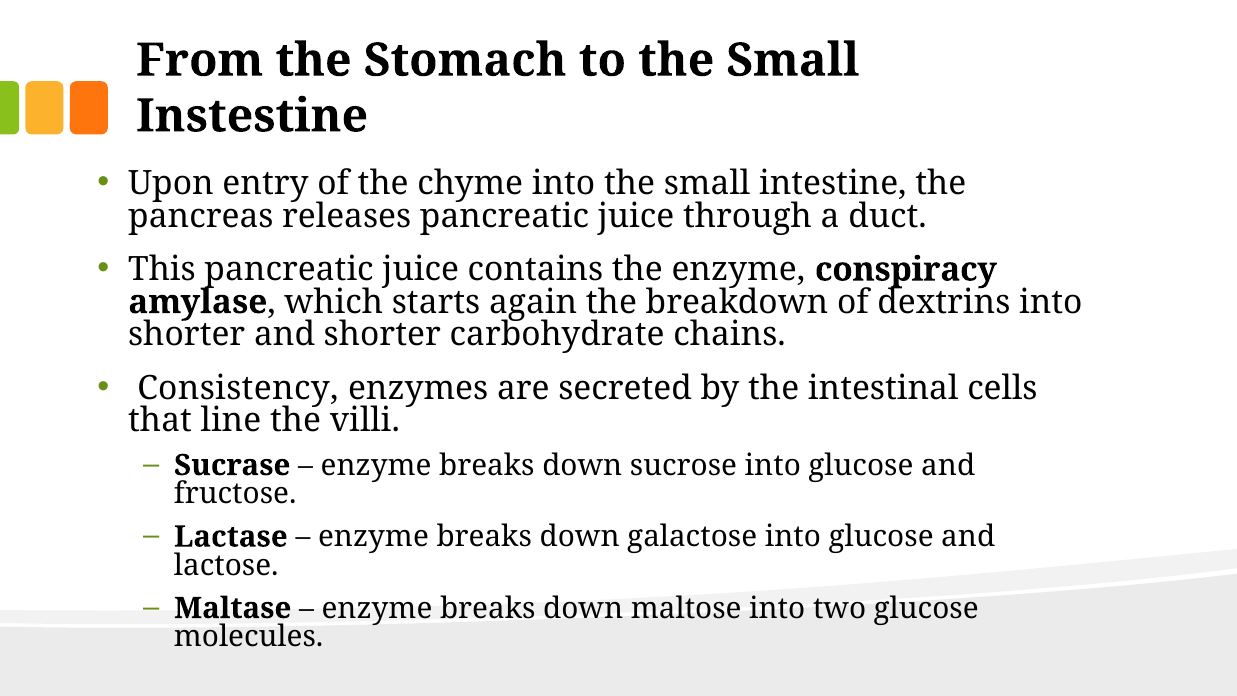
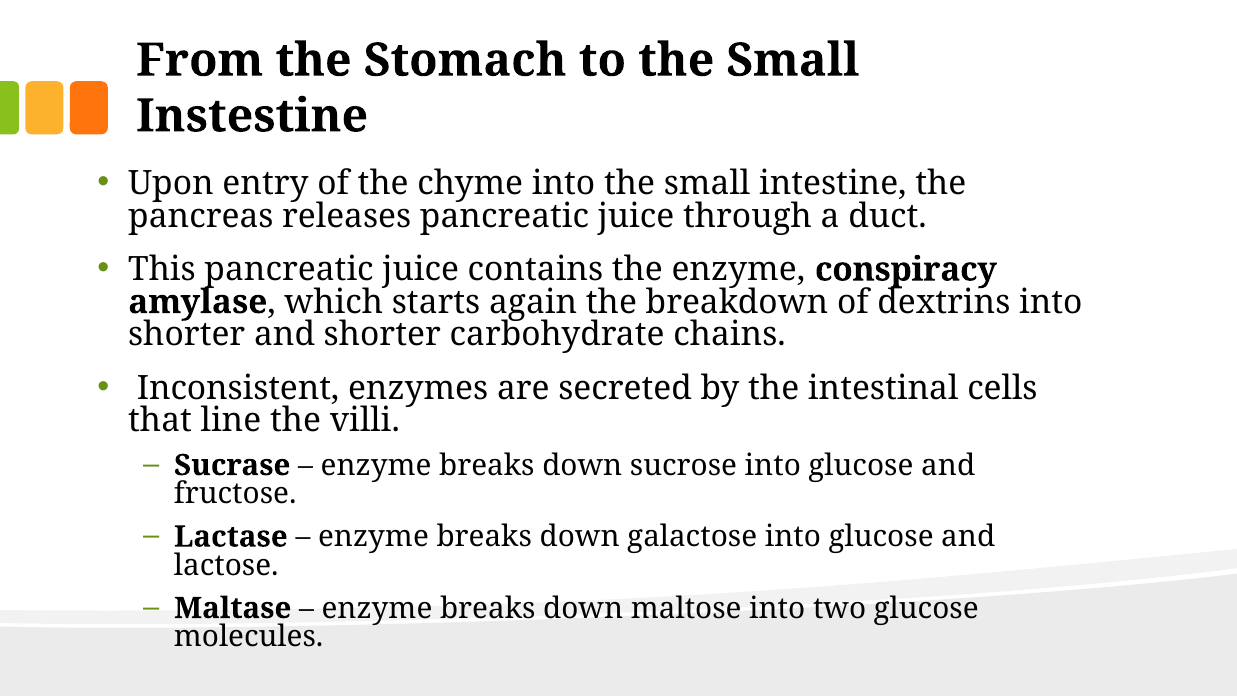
Consistency: Consistency -> Inconsistent
